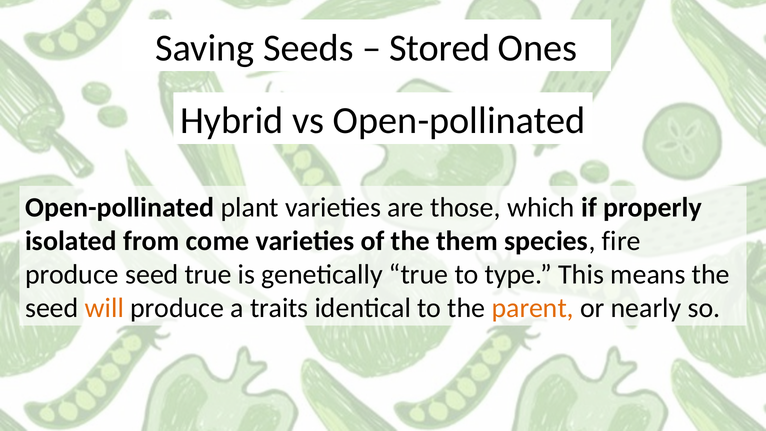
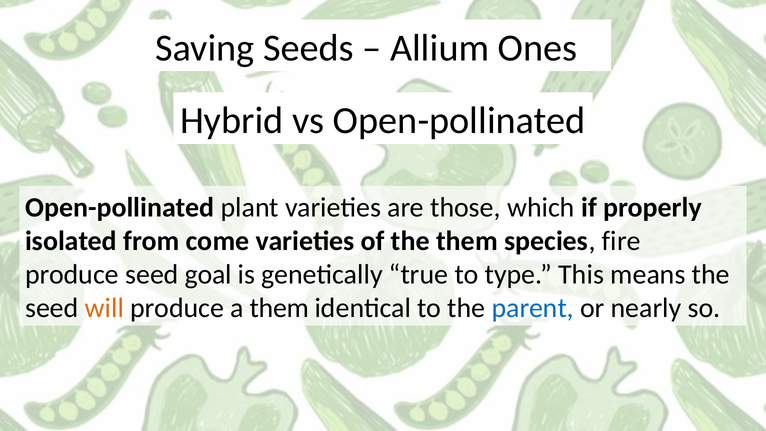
Stored: Stored -> Allium
seed true: true -> goal
a traits: traits -> them
parent colour: orange -> blue
